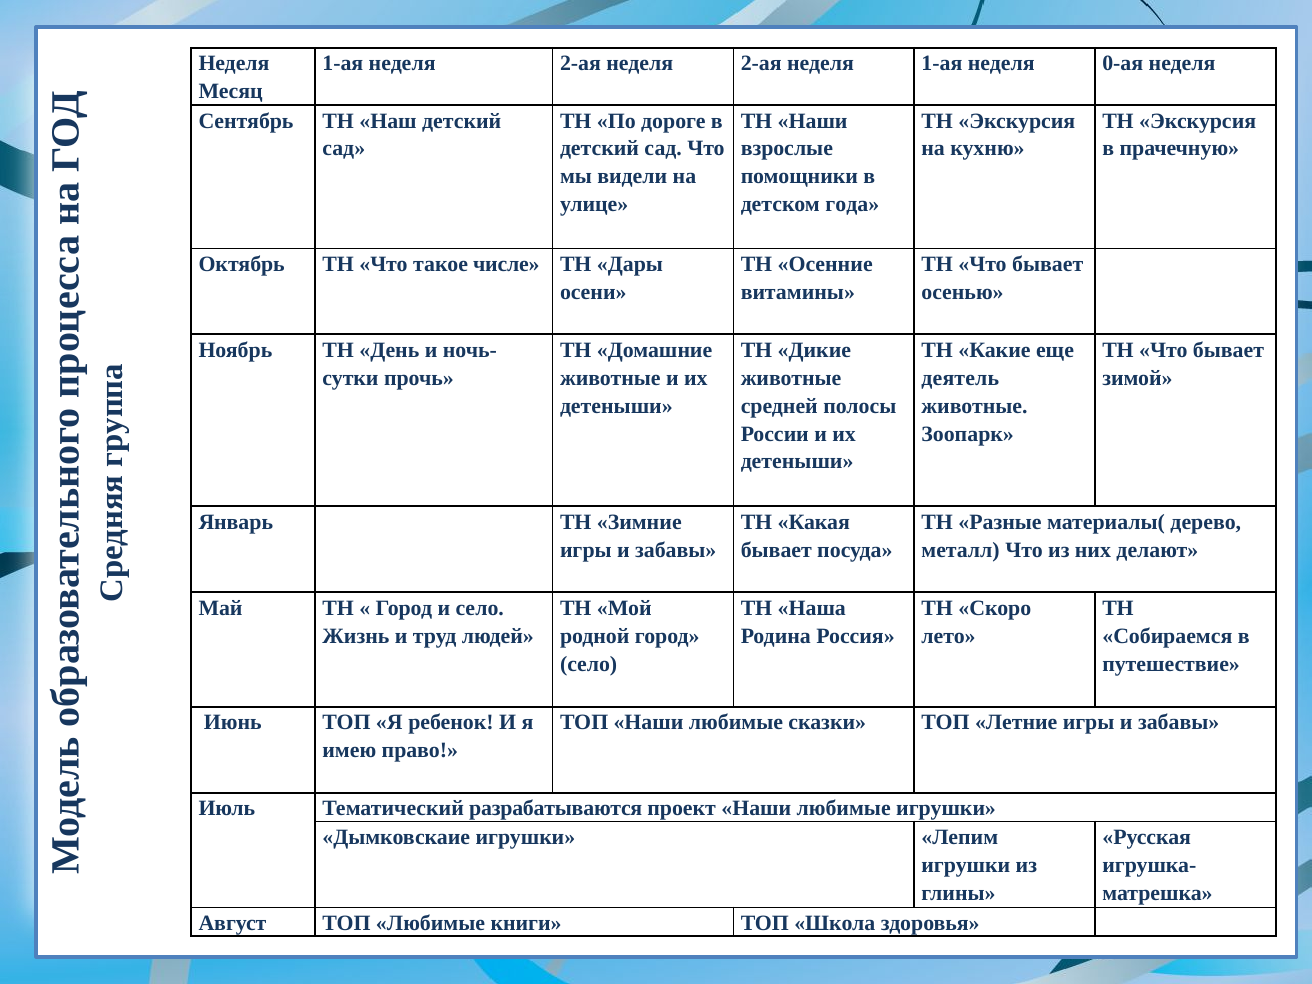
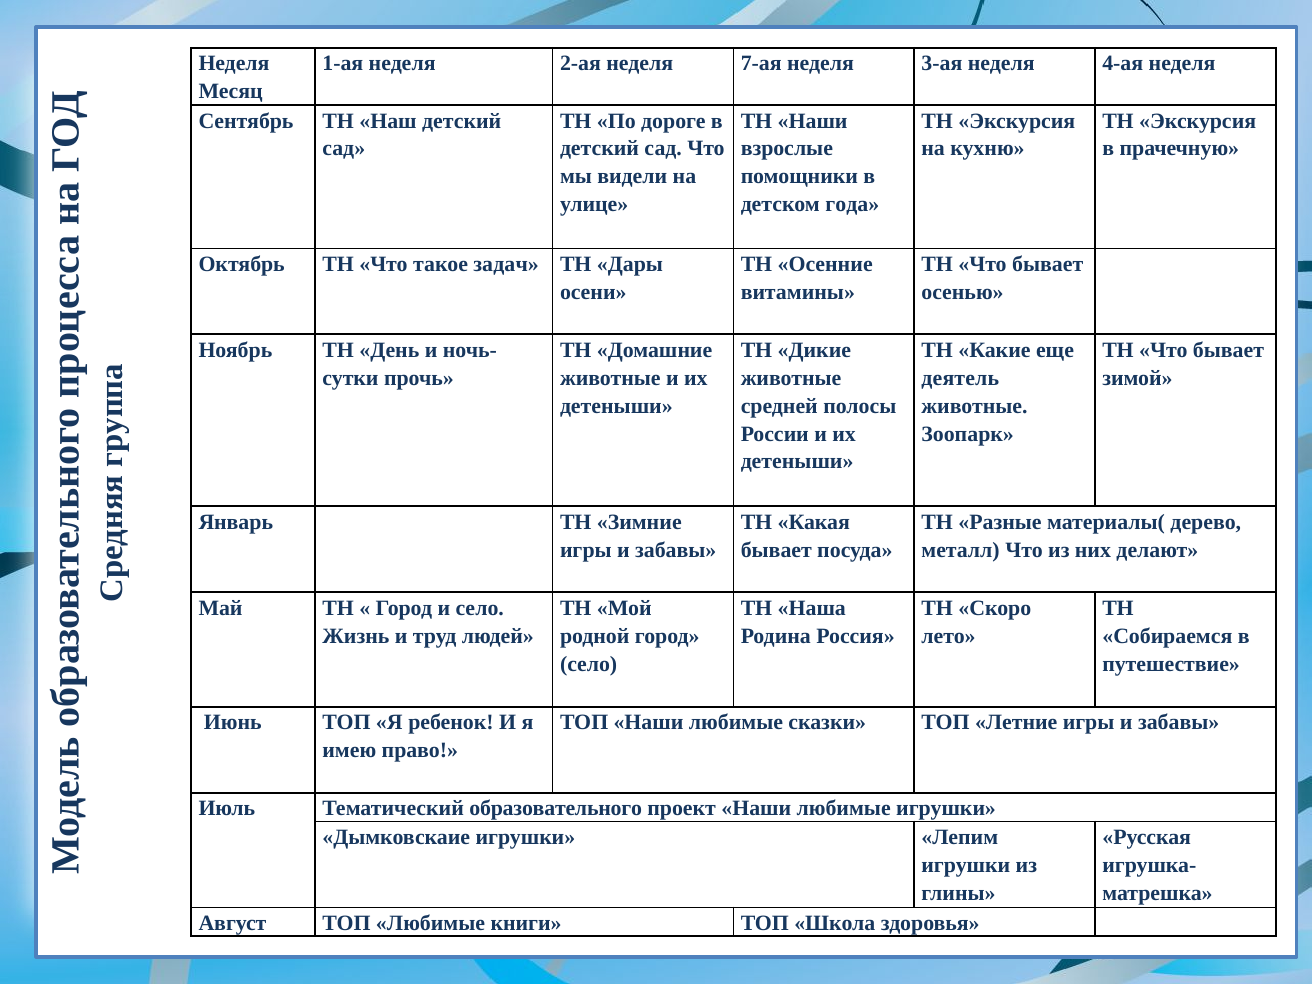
2-ая неделя 2-ая: 2-ая -> 7-ая
неделя 1-ая: 1-ая -> 3-ая
0-ая: 0-ая -> 4-ая
числе: числе -> задач
разрабатываются: разрабатываются -> образовательного
